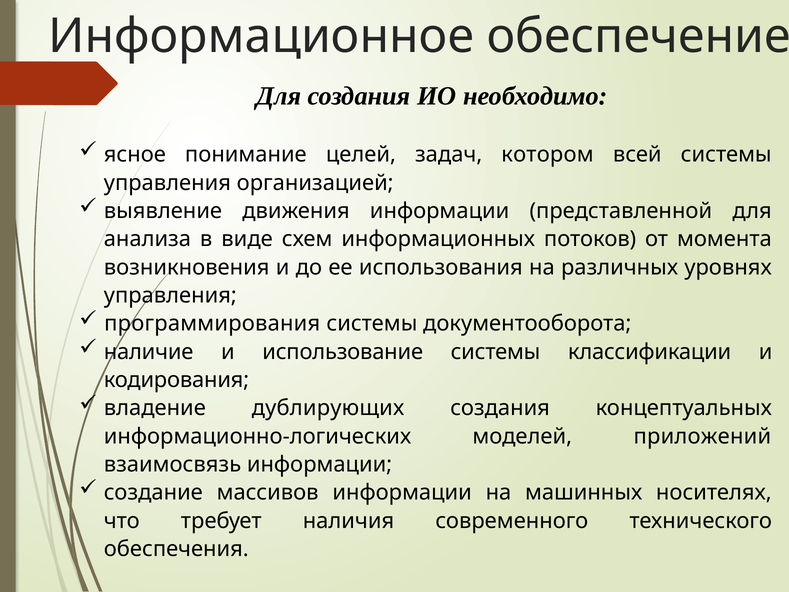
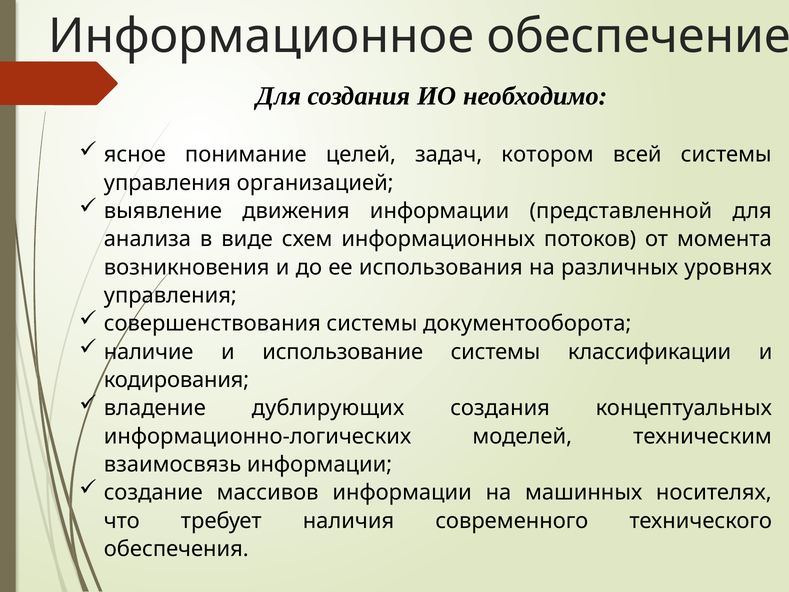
программирования: программирования -> совершенствования
приложений: приложений -> техническим
